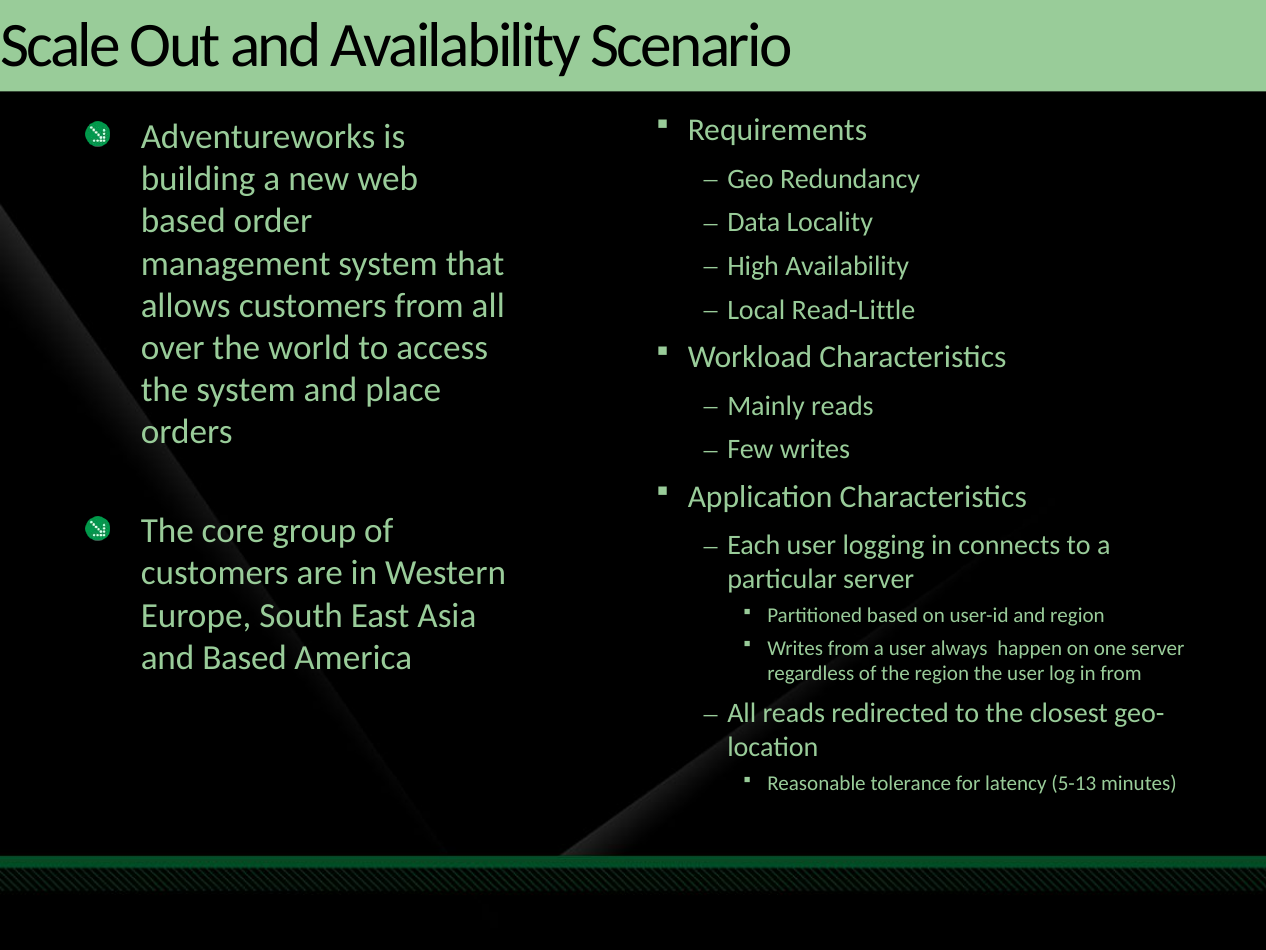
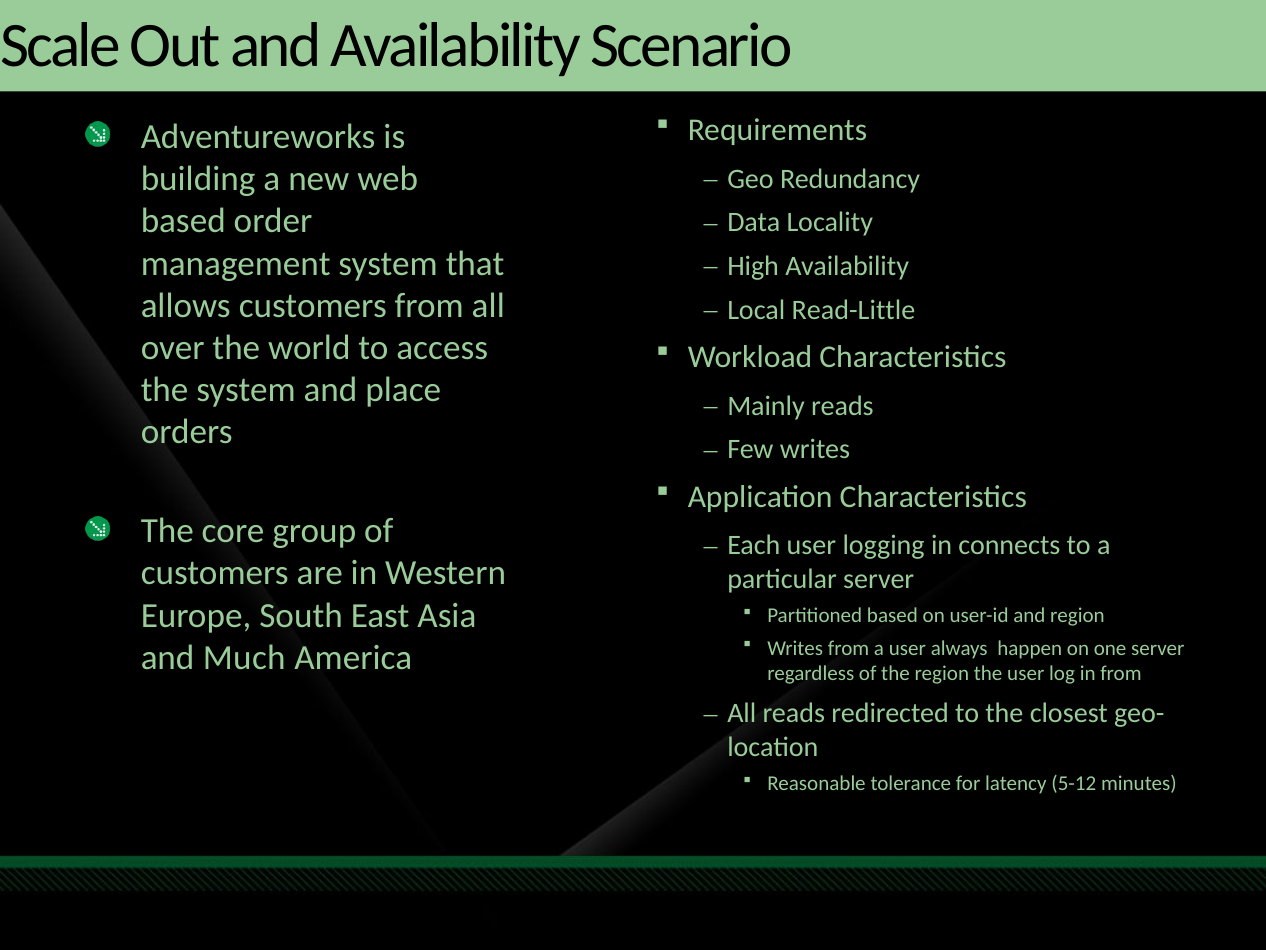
and Based: Based -> Much
5-13: 5-13 -> 5-12
